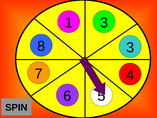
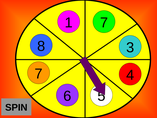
1 3: 3 -> 7
